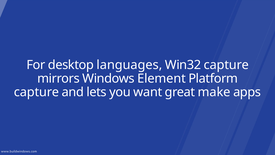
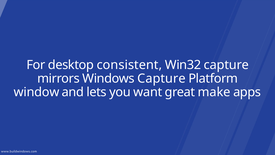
languages: languages -> consistent
Windows Element: Element -> Capture
capture at (37, 92): capture -> window
